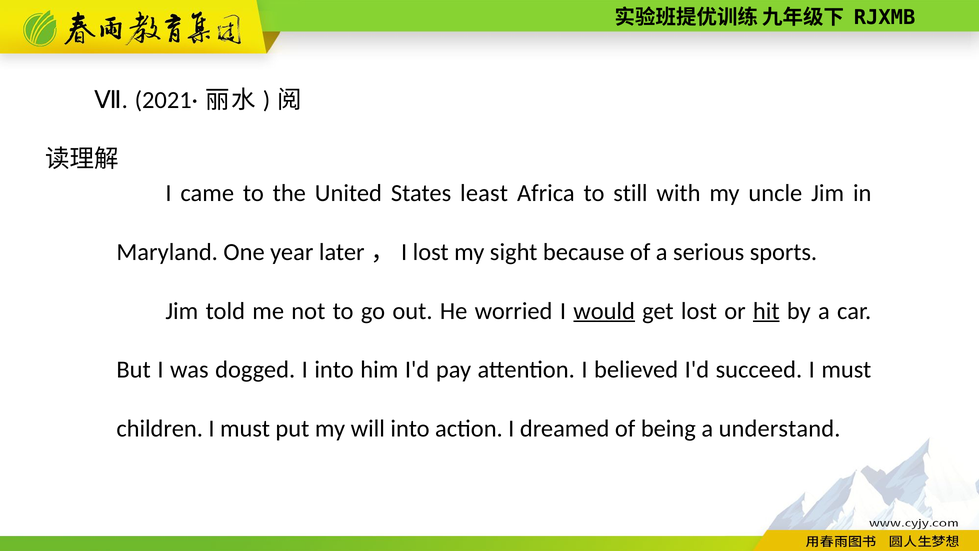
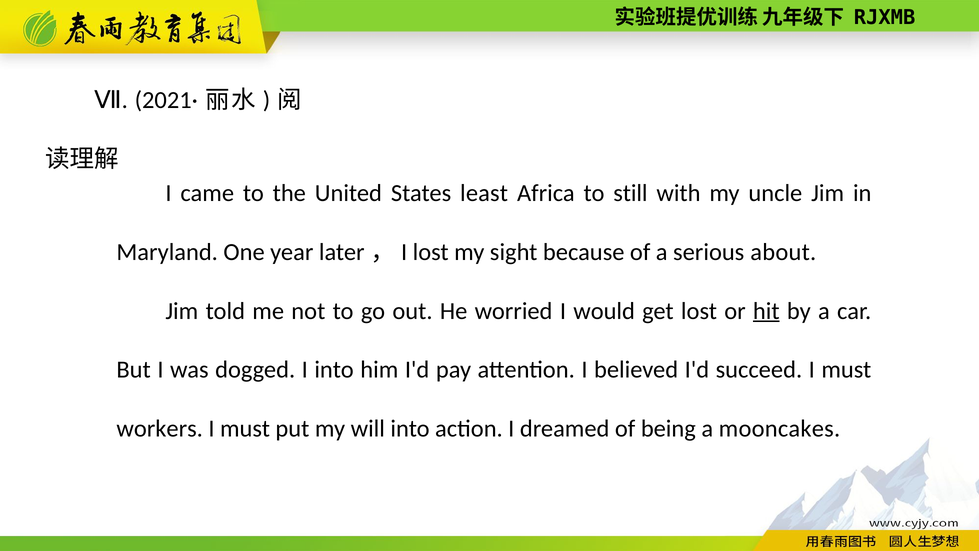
sports: sports -> about
would underline: present -> none
children: children -> workers
understand: understand -> mooncakes
